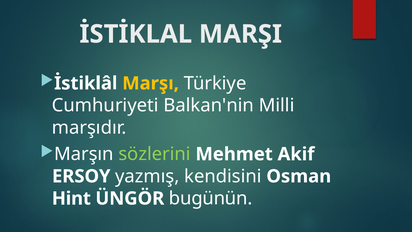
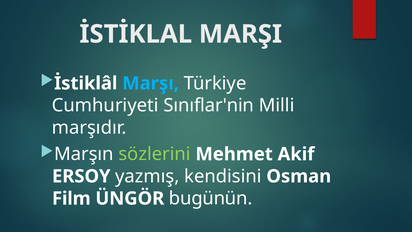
Marşı colour: yellow -> light blue
Balkan'nin: Balkan'nin -> Sınıflar'nin
Hint: Hint -> Film
